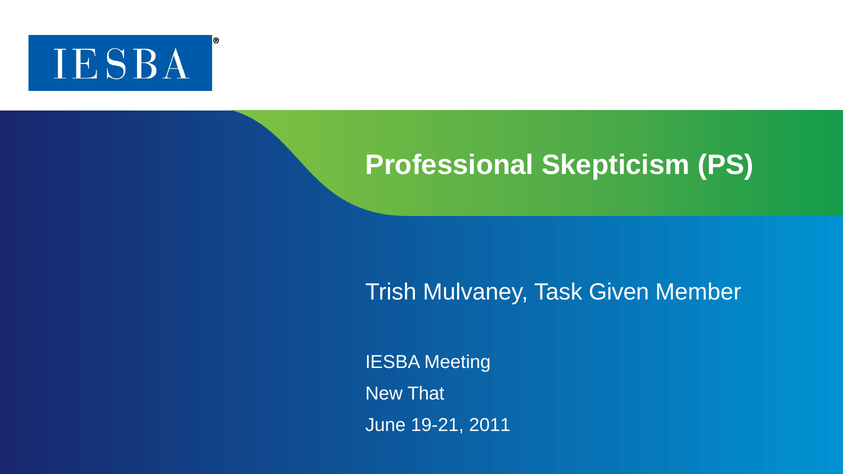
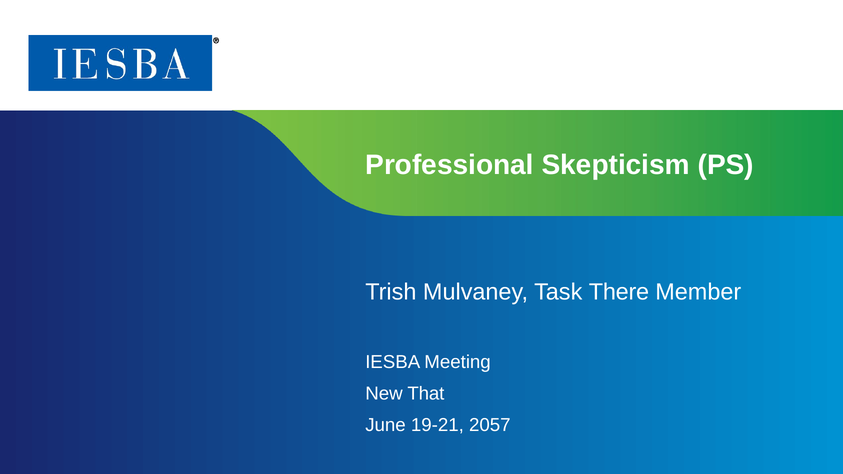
Given: Given -> There
2011: 2011 -> 2057
